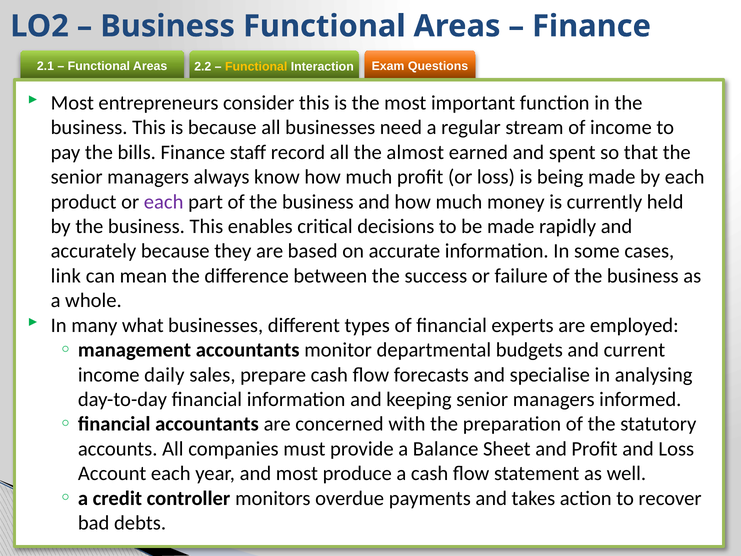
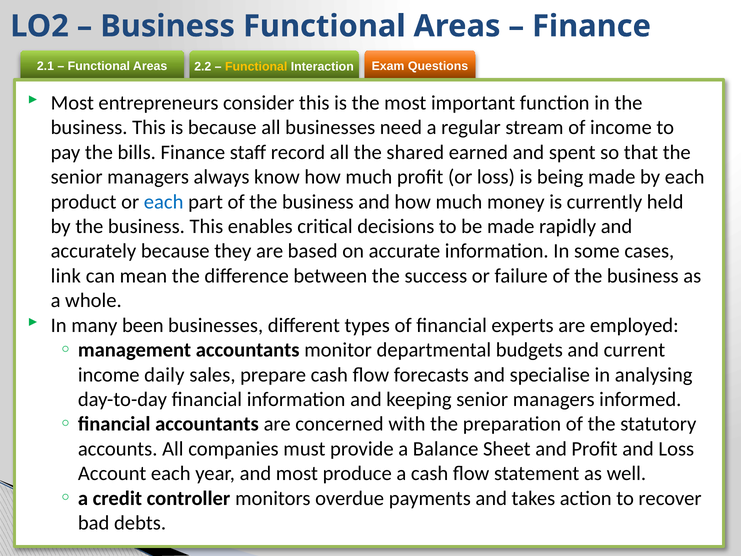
almost: almost -> shared
each at (164, 202) colour: purple -> blue
what: what -> been
